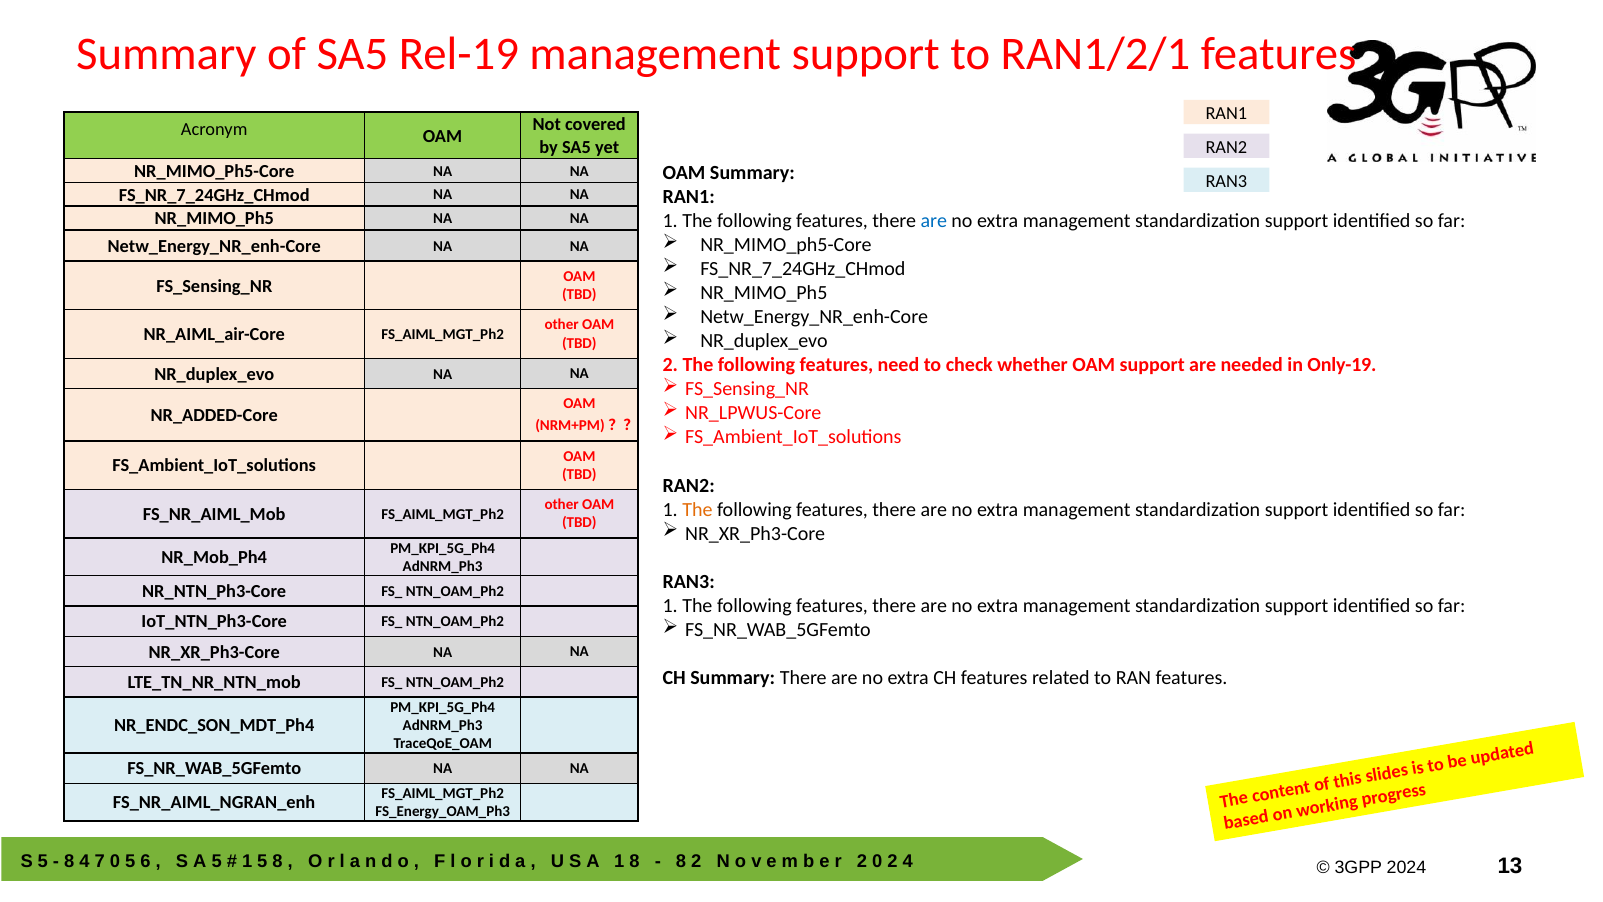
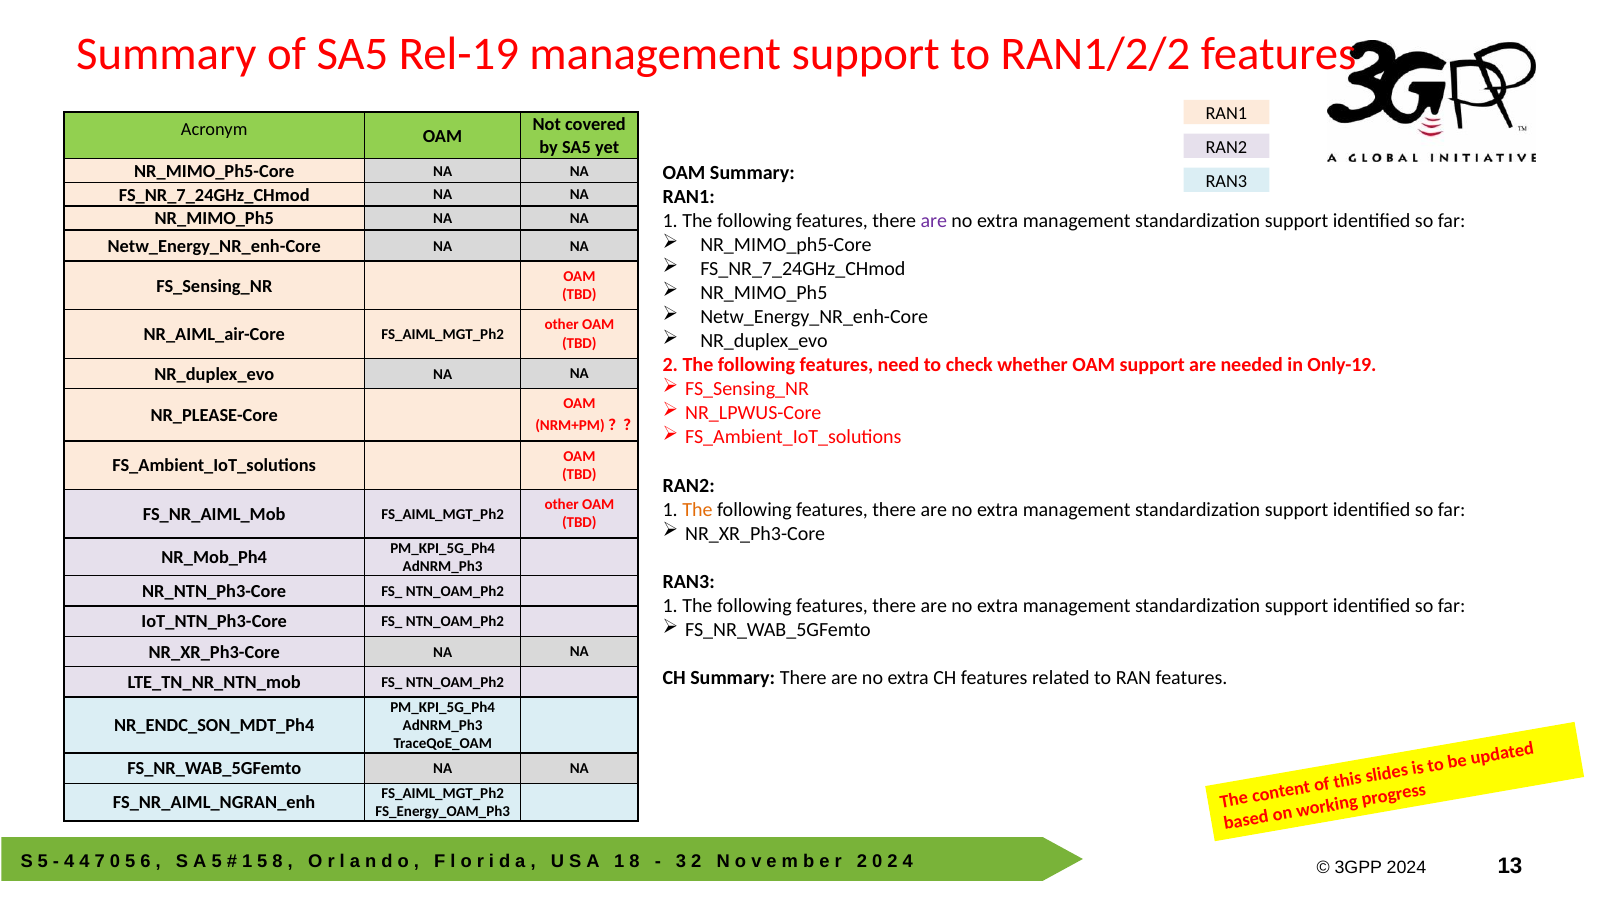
RAN1/2/1: RAN1/2/1 -> RAN1/2/2
are at (934, 221) colour: blue -> purple
NR_ADDED-Core: NR_ADDED-Core -> NR_PLEASE-Core
8 at (69, 861): 8 -> 4
8 at (681, 861): 8 -> 3
